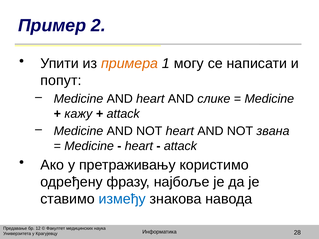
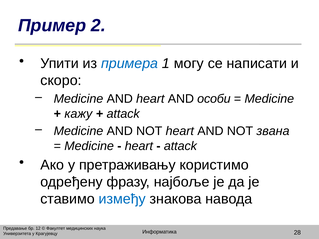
примера colour: orange -> blue
попут: попут -> скоро
слике: слике -> особи
